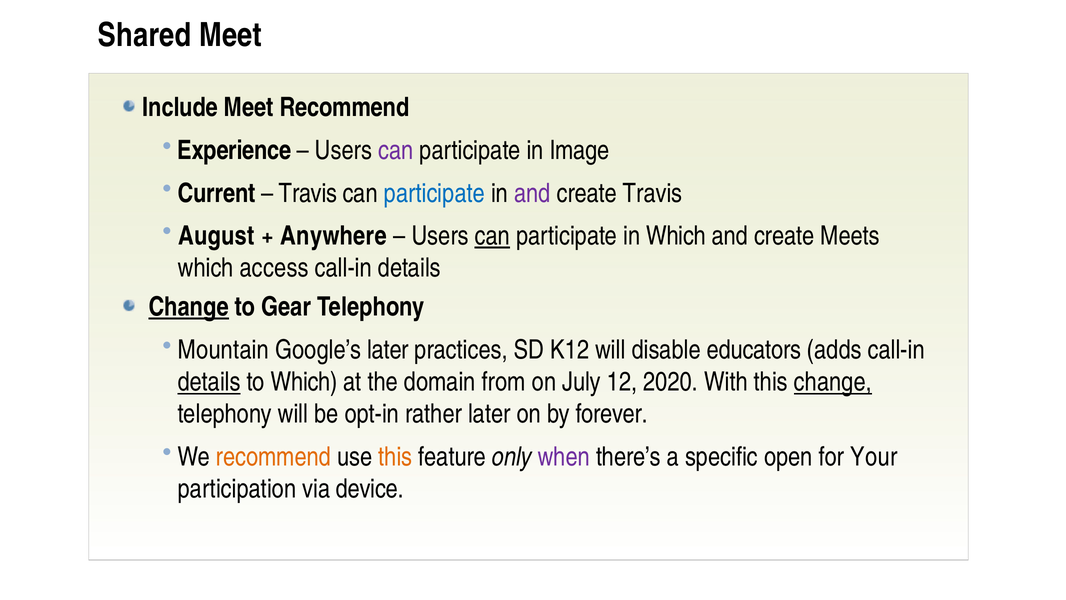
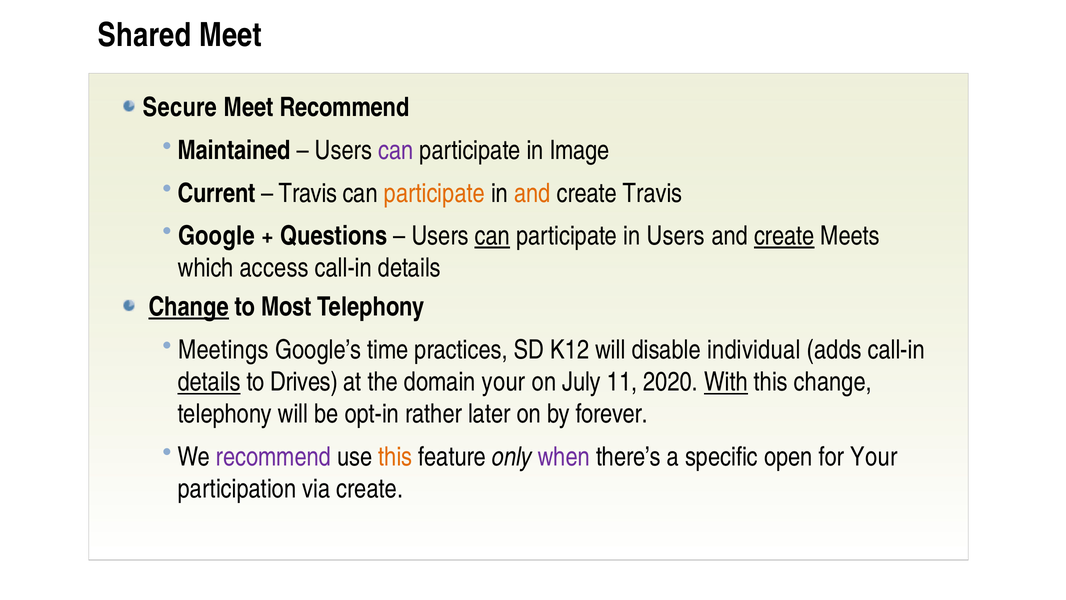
Include: Include -> Secure
Experience: Experience -> Maintained
participate at (434, 193) colour: blue -> orange
and at (532, 193) colour: purple -> orange
August: August -> Google
Anywhere: Anywhere -> Questions
in Which: Which -> Users
create at (784, 236) underline: none -> present
Gear: Gear -> Most
Mountain: Mountain -> Meetings
Google’s later: later -> time
educators: educators -> individual
to Which: Which -> Drives
domain from: from -> your
12: 12 -> 11
With underline: none -> present
change at (833, 382) underline: present -> none
recommend at (273, 457) colour: orange -> purple
via device: device -> create
